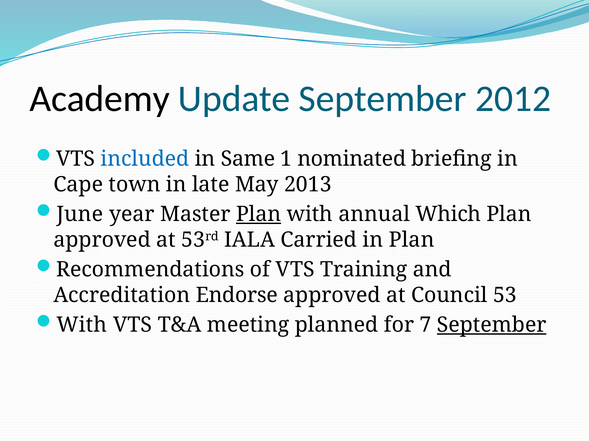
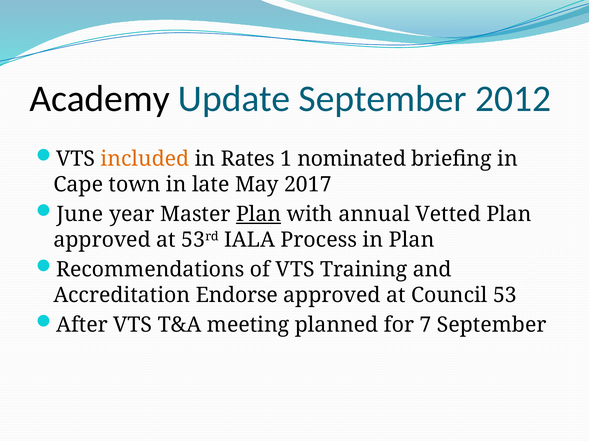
included colour: blue -> orange
Same: Same -> Rates
2013: 2013 -> 2017
Which: Which -> Vetted
Carried: Carried -> Process
With at (82, 325): With -> After
September at (492, 325) underline: present -> none
